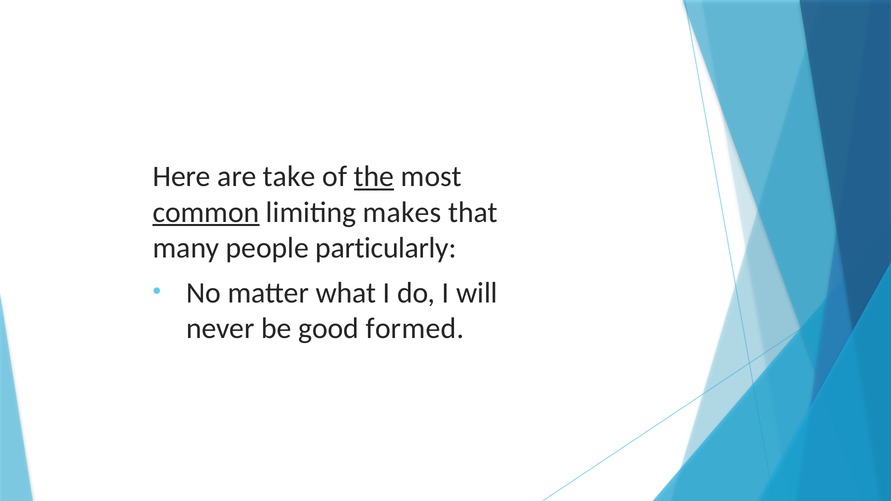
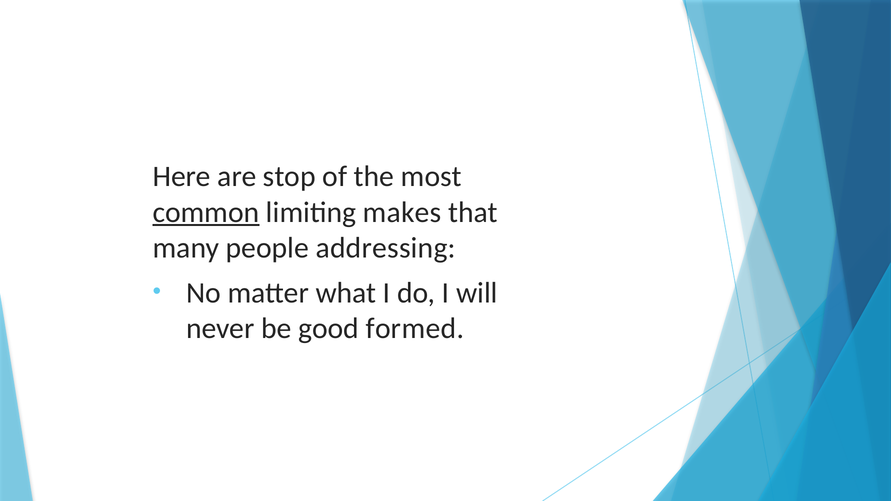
take: take -> stop
the underline: present -> none
particularly: particularly -> addressing
